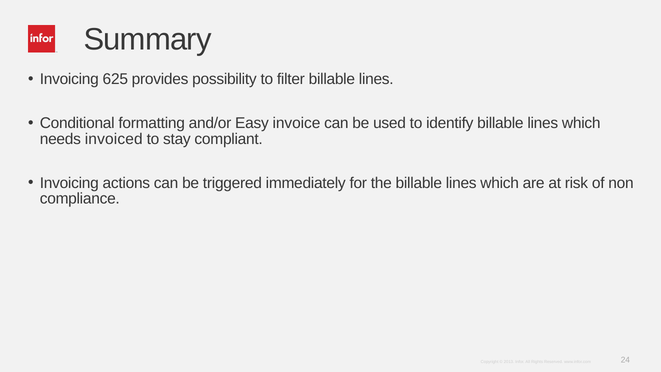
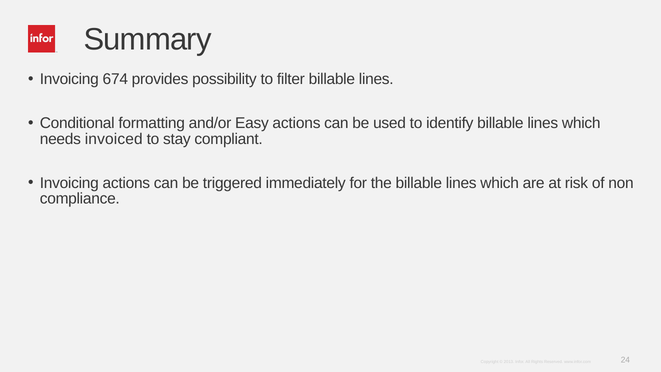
625: 625 -> 674
Easy invoice: invoice -> actions
